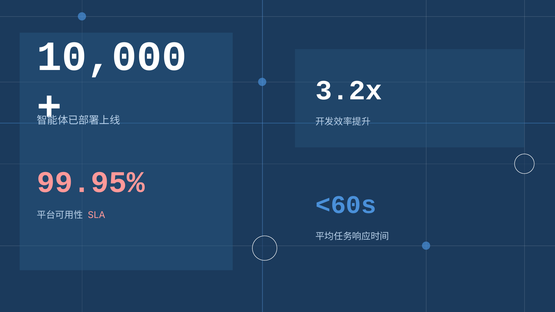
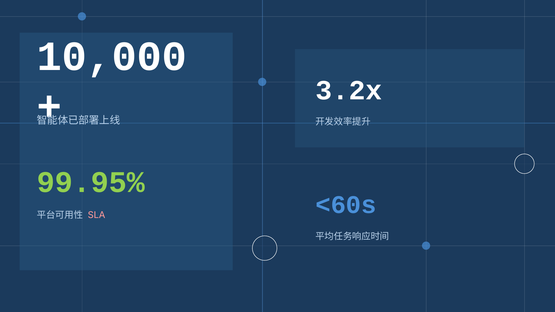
99.95% colour: pink -> light green
